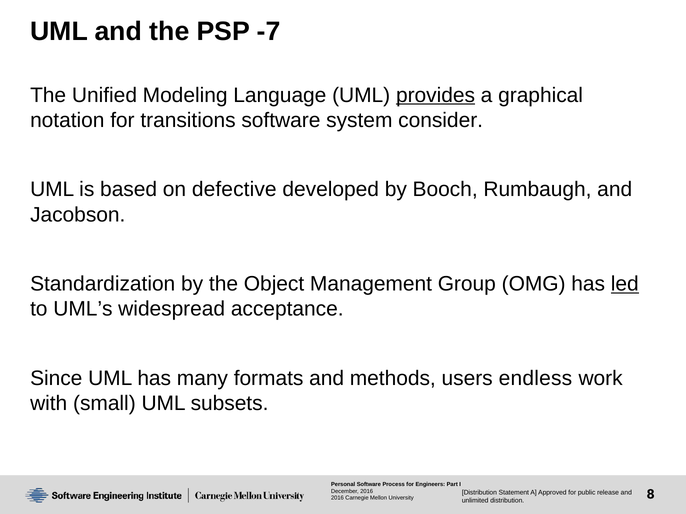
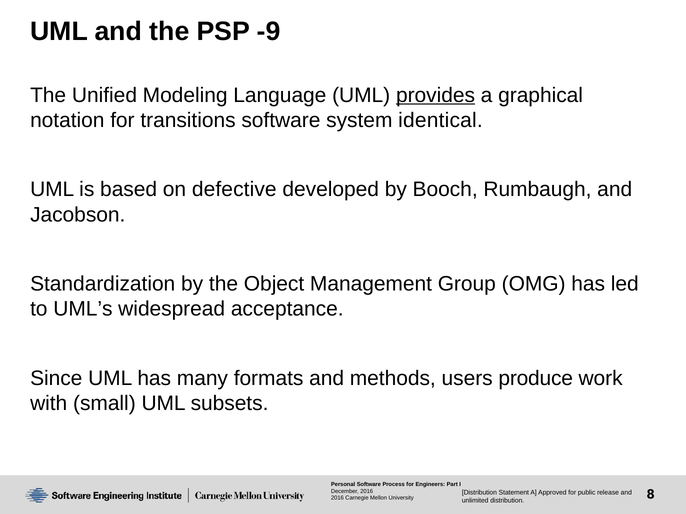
-7: -7 -> -9
consider: consider -> identical
led underline: present -> none
endless: endless -> produce
